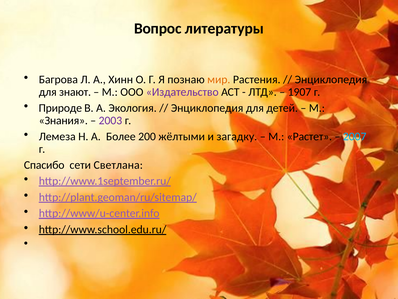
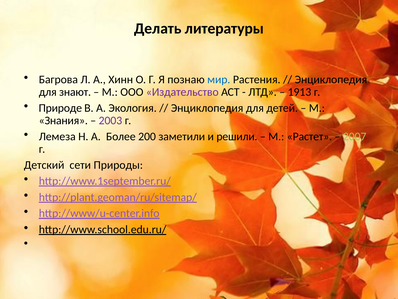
Вопрос: Вопрос -> Делать
мир colour: orange -> blue
1907: 1907 -> 1913
жёлтыми: жёлтыми -> заметили
загадку: загадку -> решили
2007 colour: light blue -> light green
Спасибо: Спасибо -> Детский
Светлана: Светлана -> Природы
